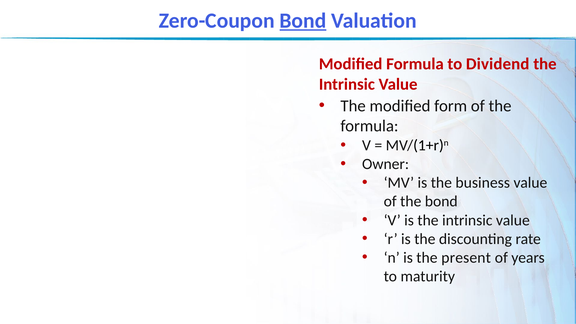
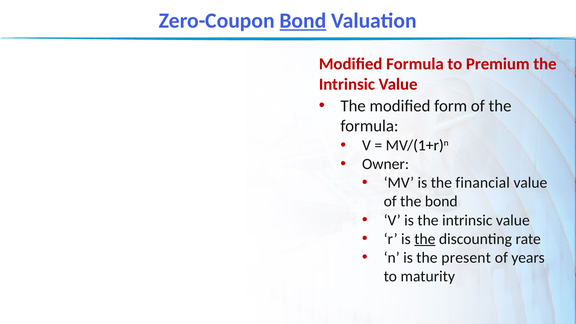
Dividend: Dividend -> Premium
business: business -> financial
the at (425, 239) underline: none -> present
